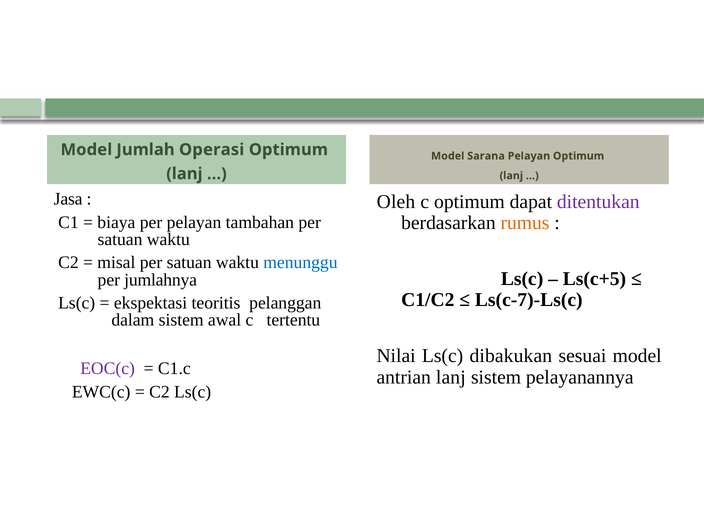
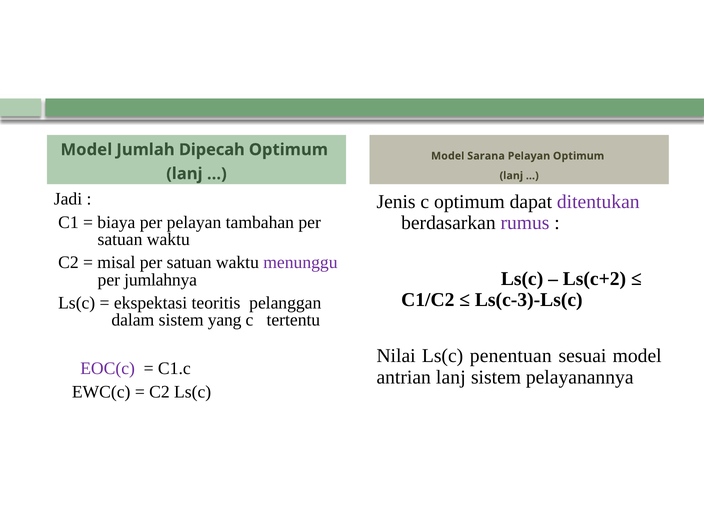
Operasi: Operasi -> Dipecah
Jasa: Jasa -> Jadi
Oleh: Oleh -> Jenis
rumus colour: orange -> purple
menunggu colour: blue -> purple
Ls(c+5: Ls(c+5 -> Ls(c+2
Ls(c-7)-Ls(c: Ls(c-7)-Ls(c -> Ls(c-3)-Ls(c
awal: awal -> yang
dibakukan: dibakukan -> penentuan
